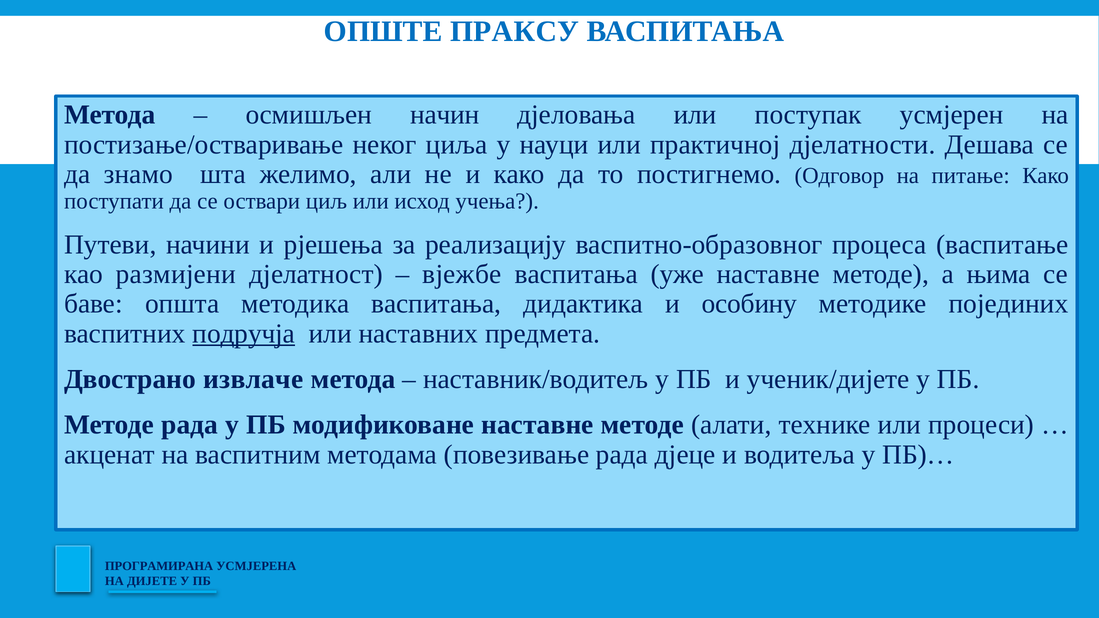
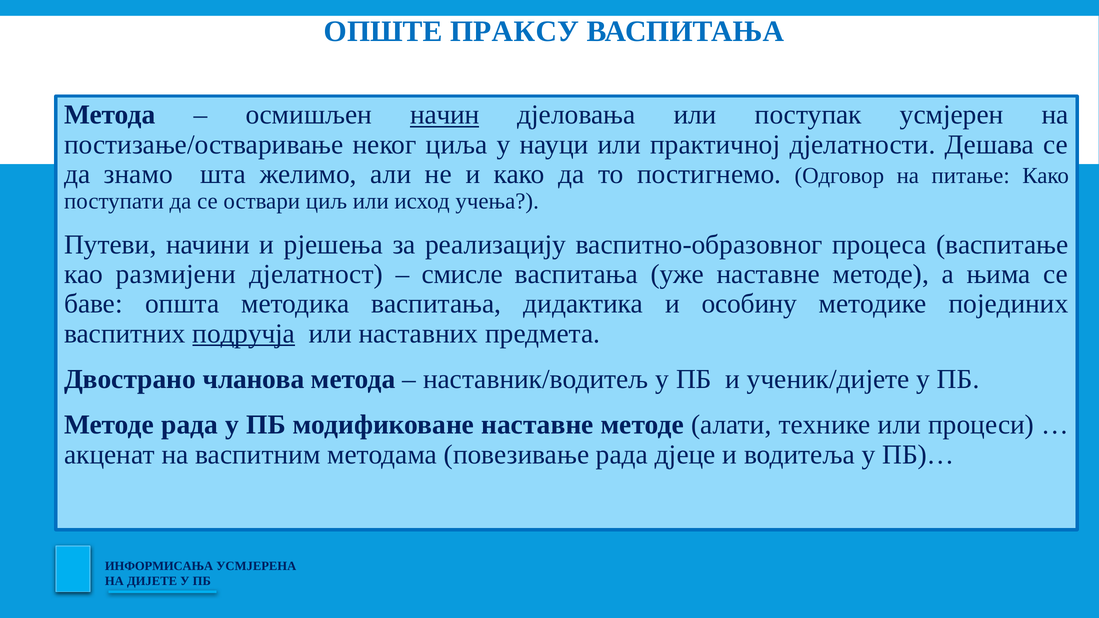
начин underline: none -> present
вјежбе: вјежбе -> смисле
извлаче: извлаче -> чланова
ПРОГРАМИРАНА: ПРОГРАМИРАНА -> ИНФОРМИСАЊА
